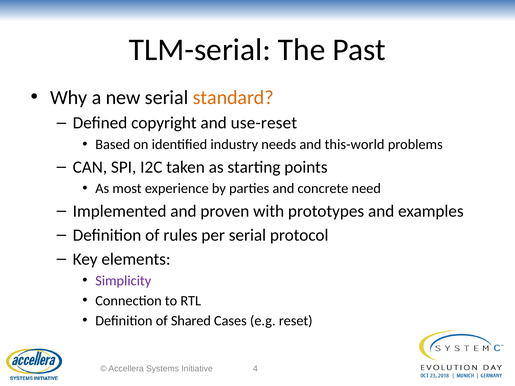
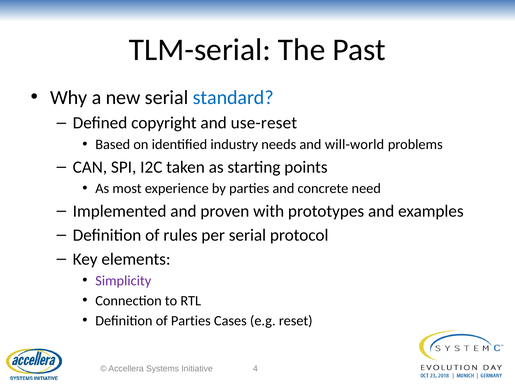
standard colour: orange -> blue
this-world: this-world -> will-world
of Shared: Shared -> Parties
